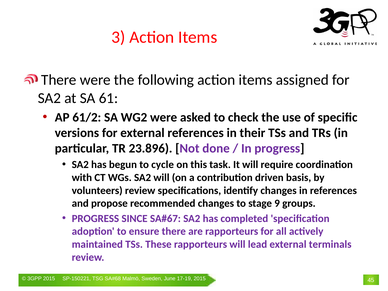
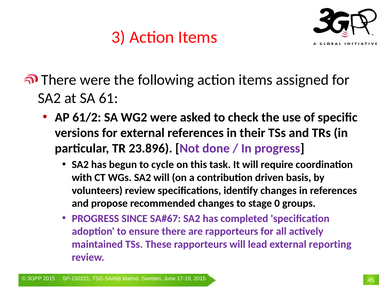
9: 9 -> 0
terminals: terminals -> reporting
